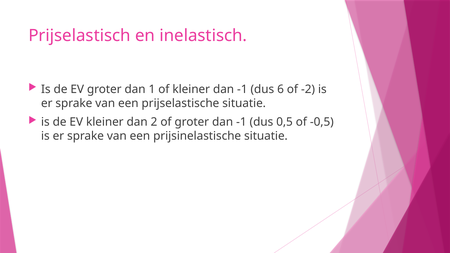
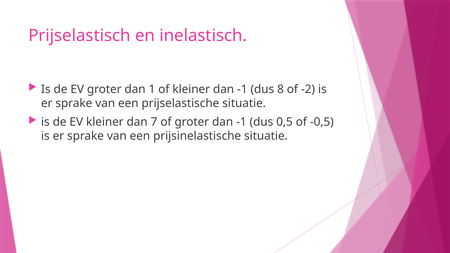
6: 6 -> 8
2: 2 -> 7
